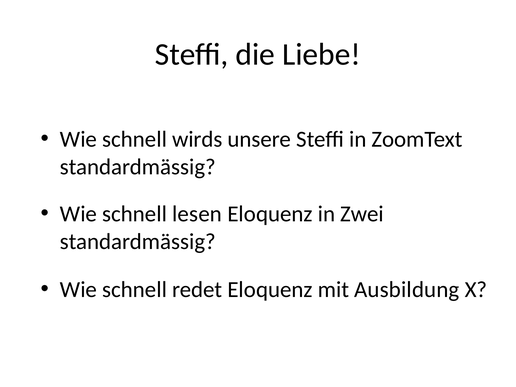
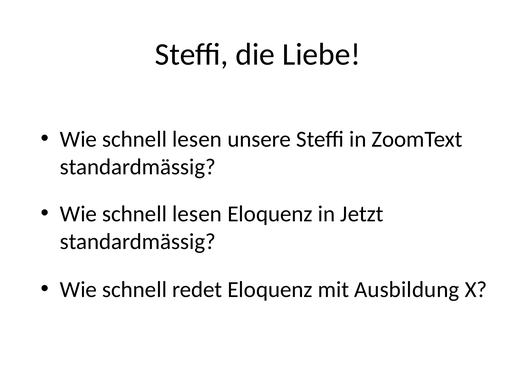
wirds at (197, 139): wirds -> lesen
Zwei: Zwei -> Jetzt
